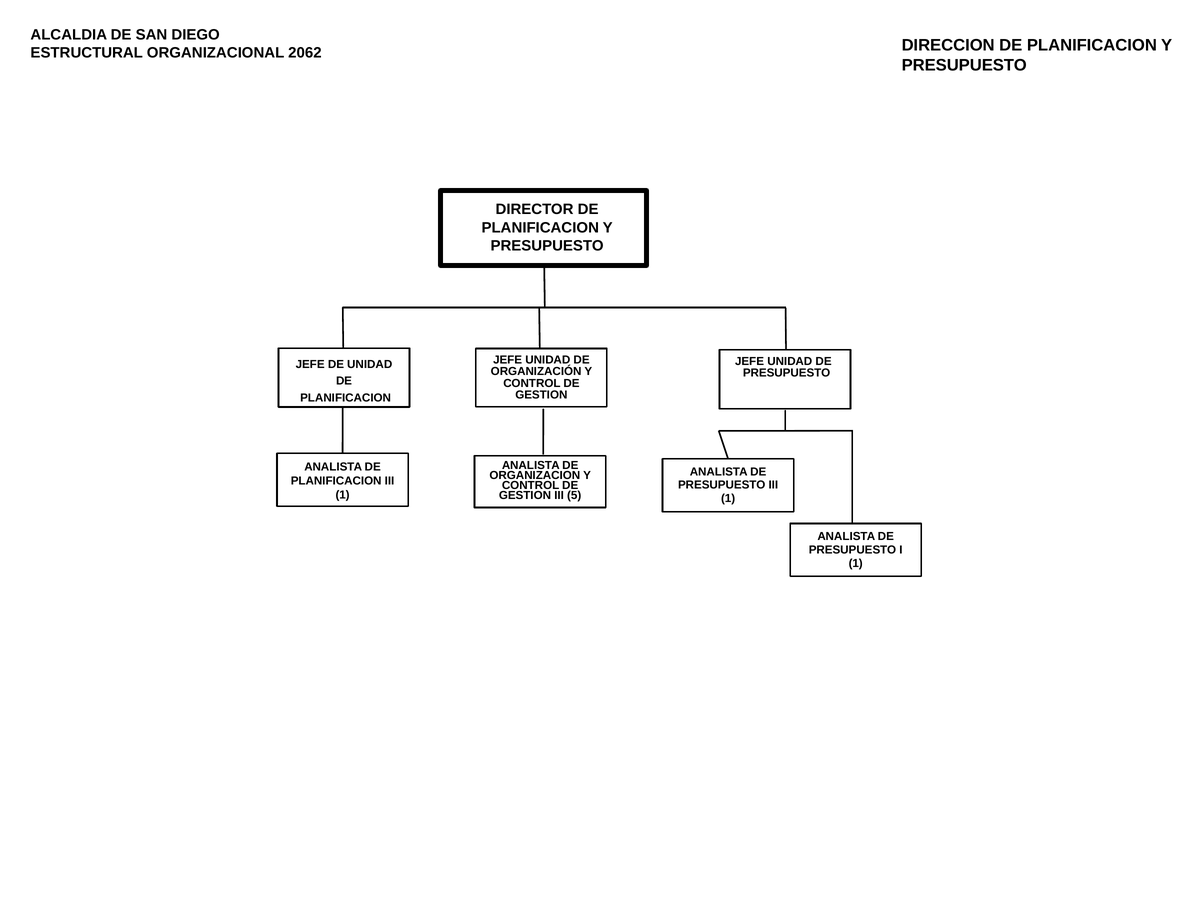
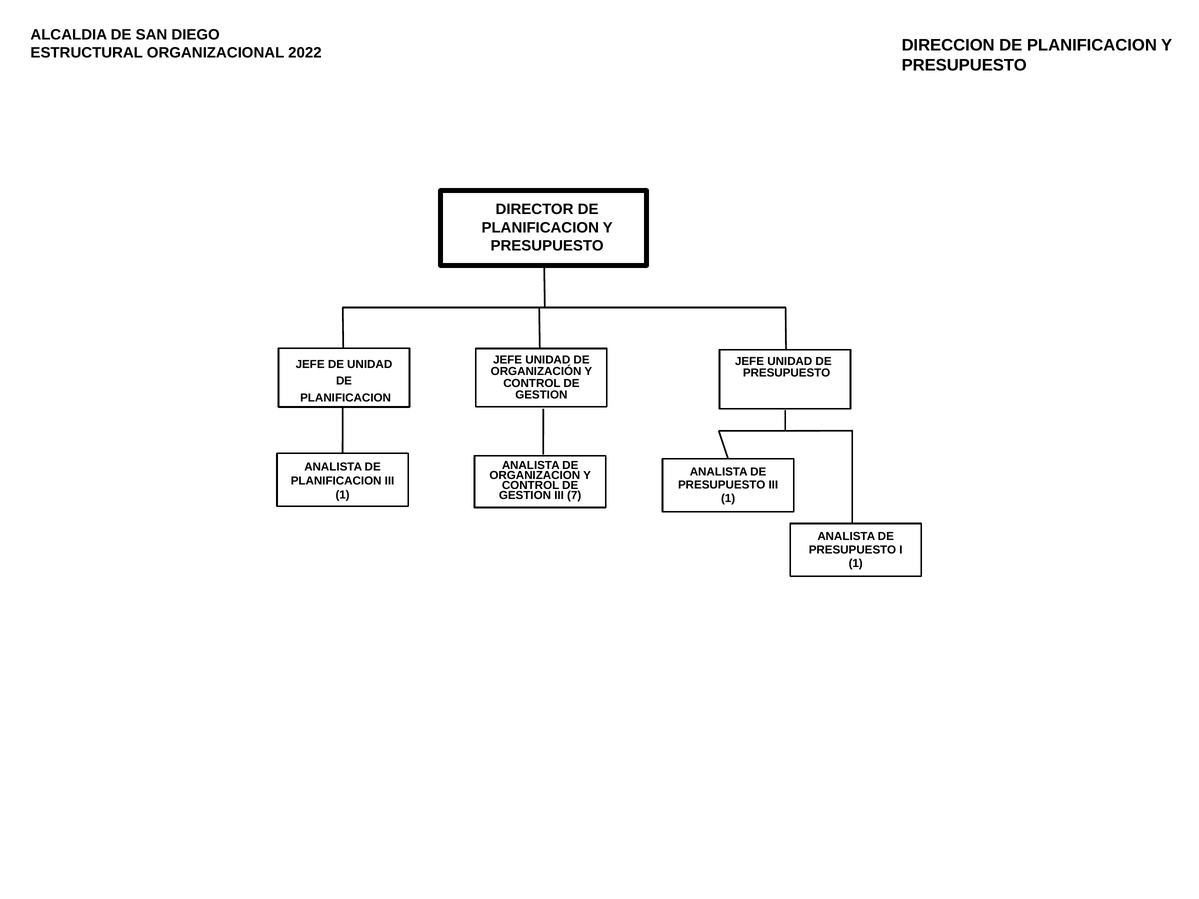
2062: 2062 -> 2022
5: 5 -> 7
